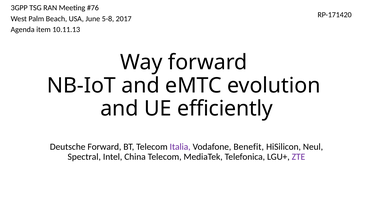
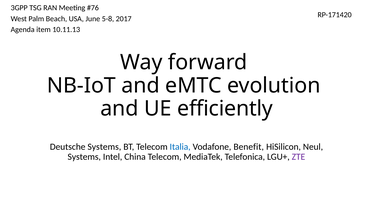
Deutsche Forward: Forward -> Systems
Italia colour: purple -> blue
Spectral at (84, 157): Spectral -> Systems
